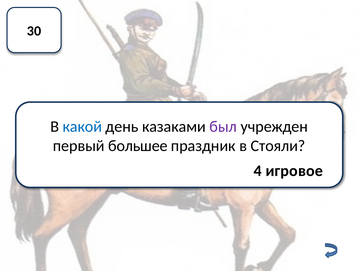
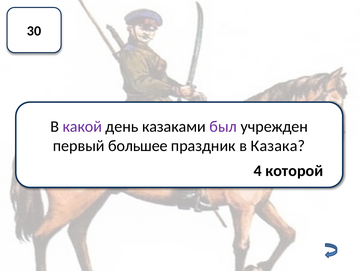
какой colour: blue -> purple
Стояли: Стояли -> Казака
игровое: игровое -> которой
